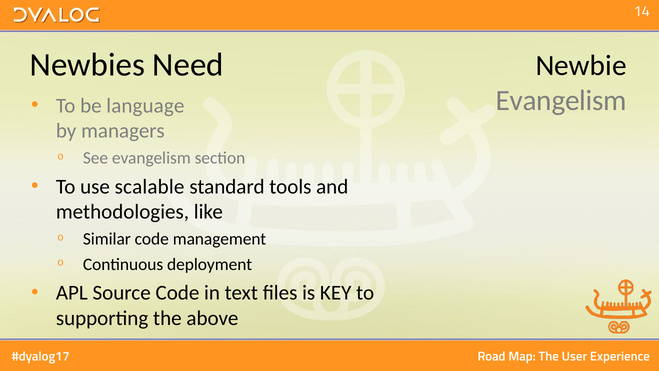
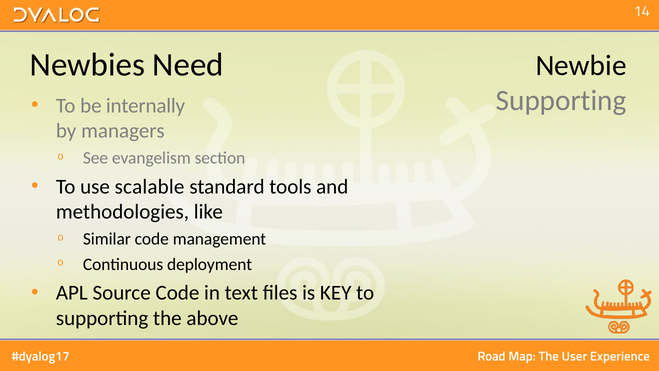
Evangelism at (561, 101): Evangelism -> Supporting
language: language -> internally
